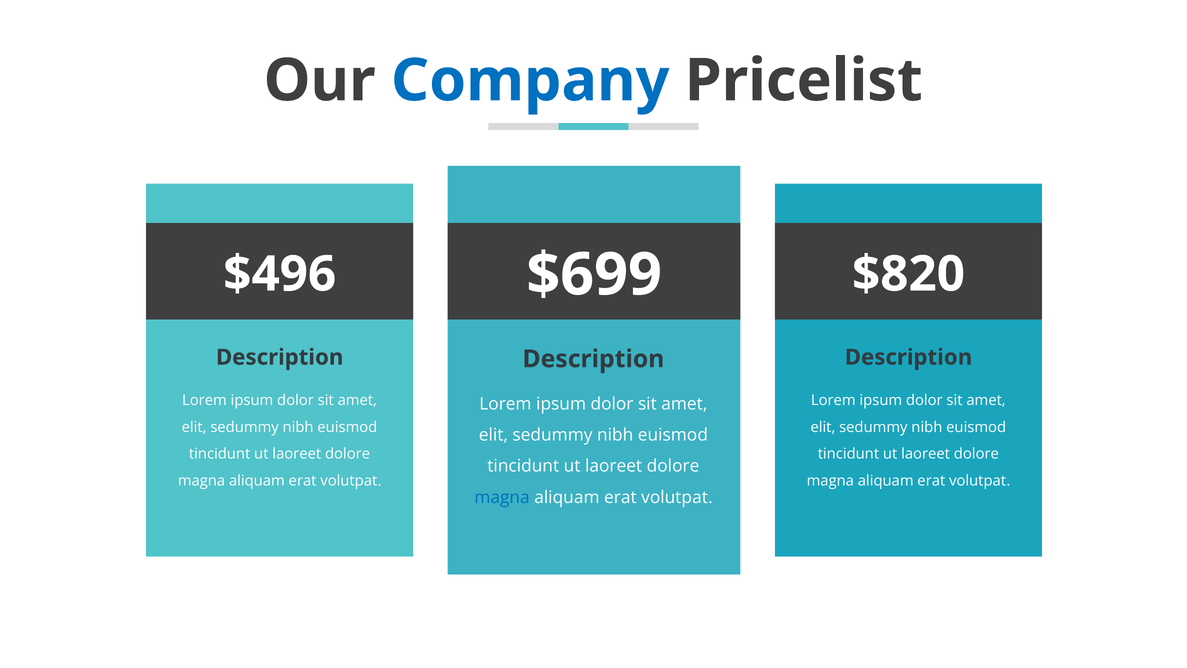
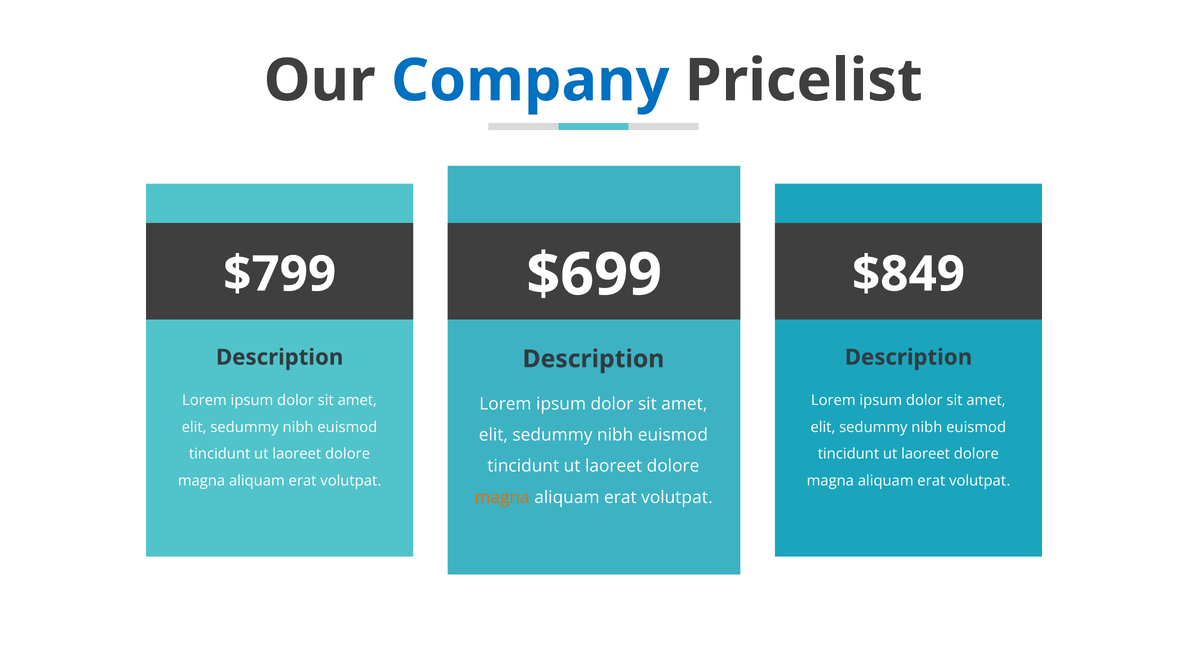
$496: $496 -> $799
$820: $820 -> $849
magna at (502, 497) colour: blue -> orange
